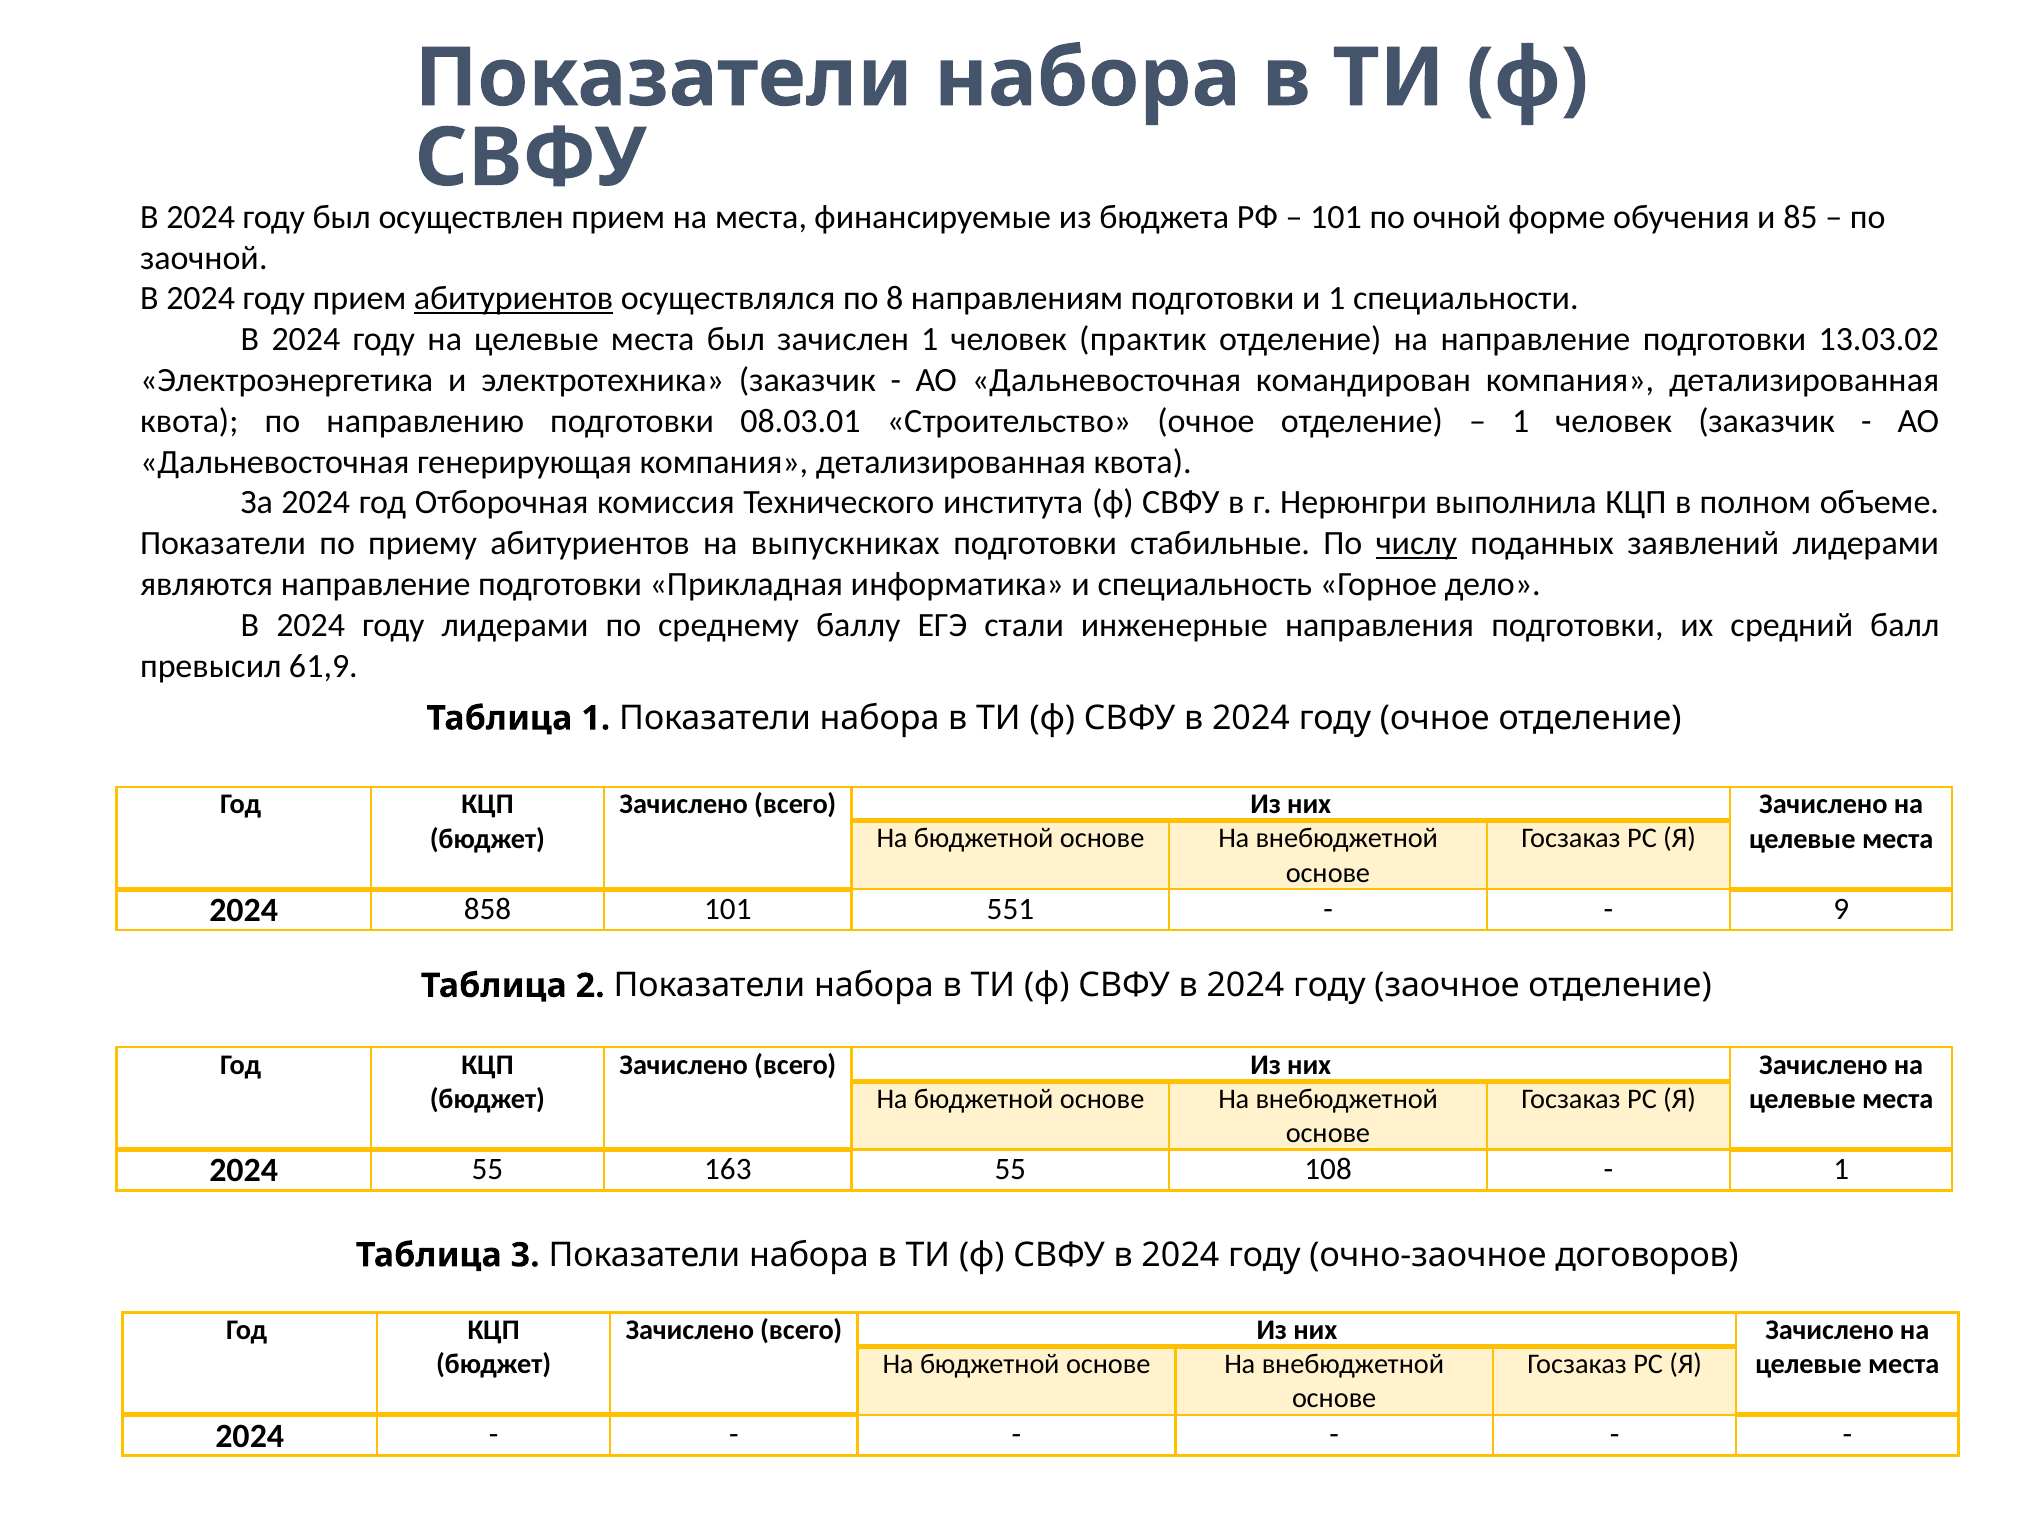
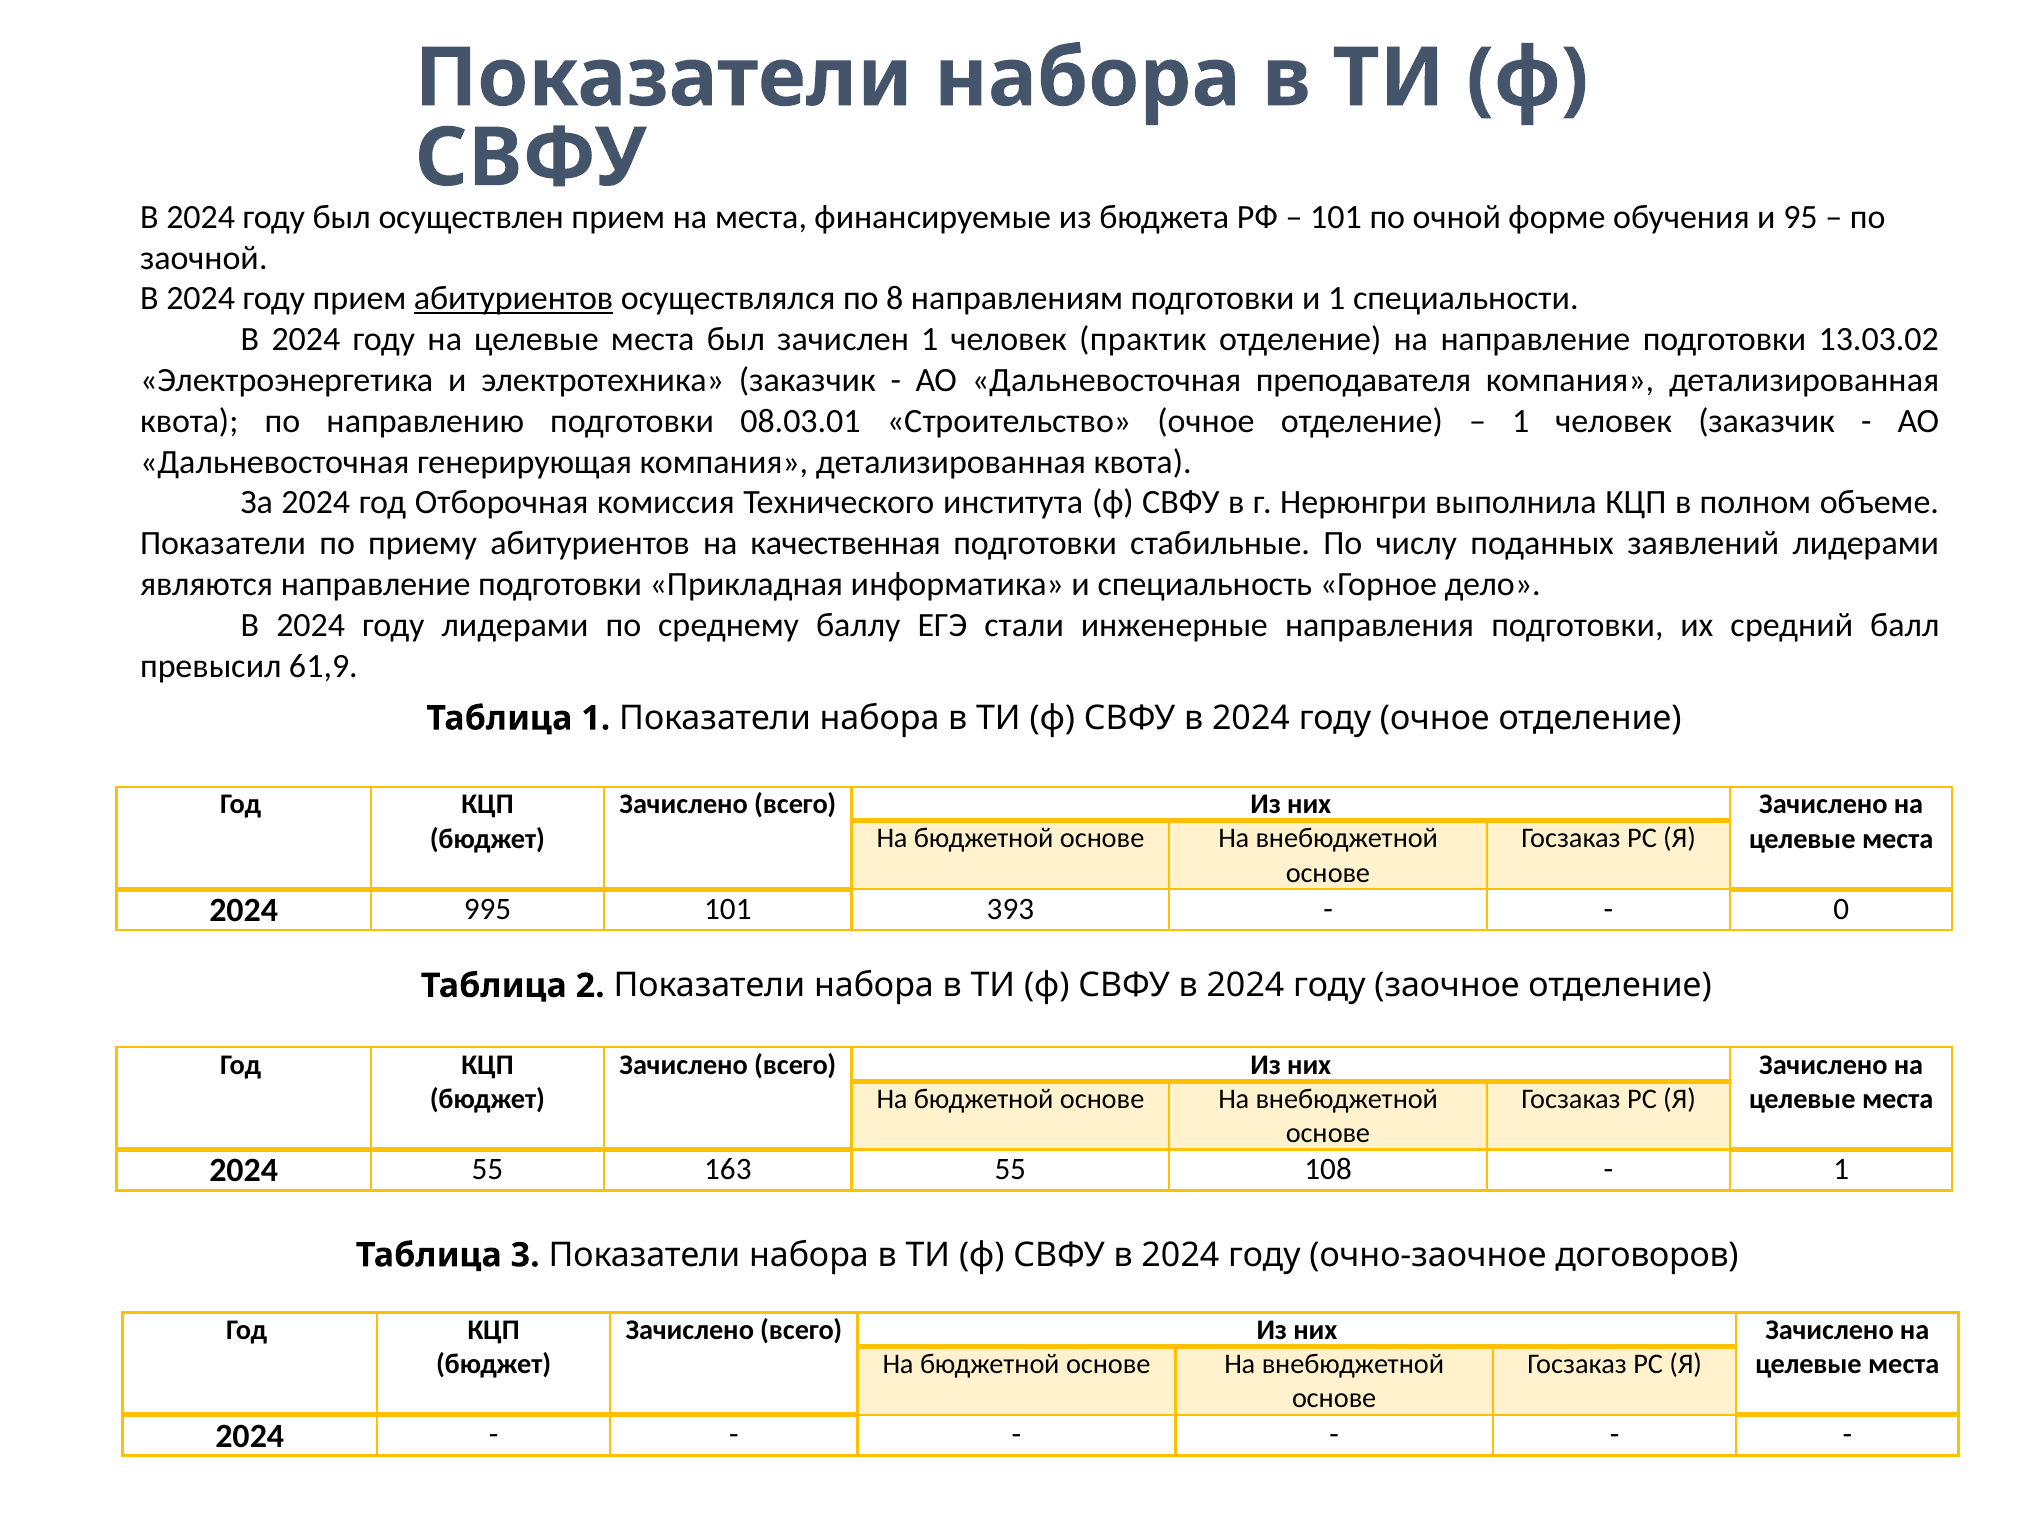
85: 85 -> 95
командирован: командирован -> преподавателя
выпускниках: выпускниках -> качественная
числу underline: present -> none
858: 858 -> 995
551: 551 -> 393
9: 9 -> 0
